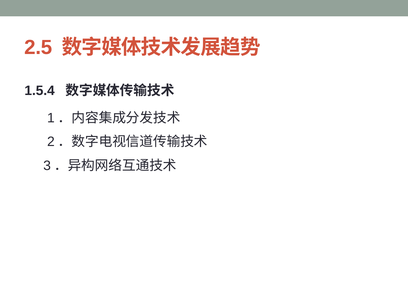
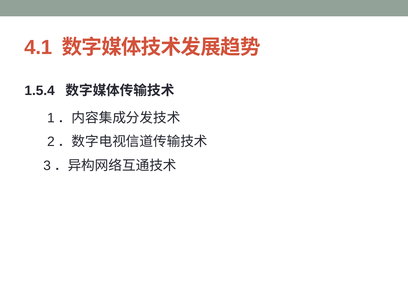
2.5: 2.5 -> 4.1
